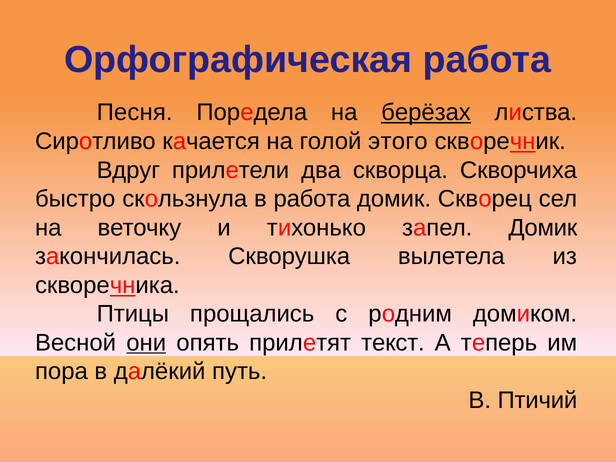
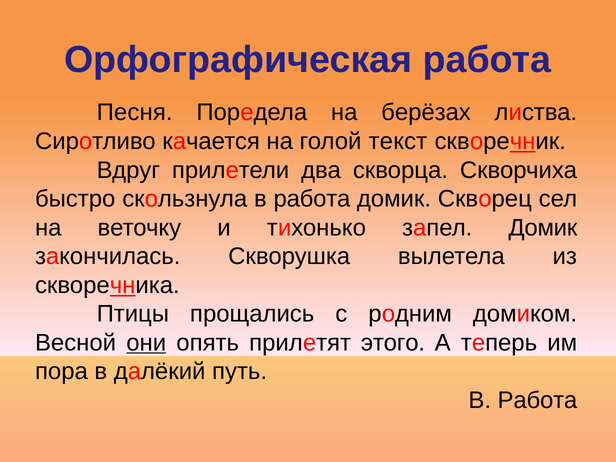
берёзах underline: present -> none
этого: этого -> текст
текст: текст -> этого
Птичий at (537, 400): Птичий -> Работа
